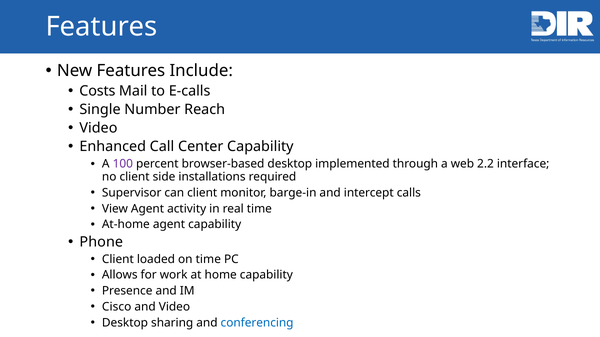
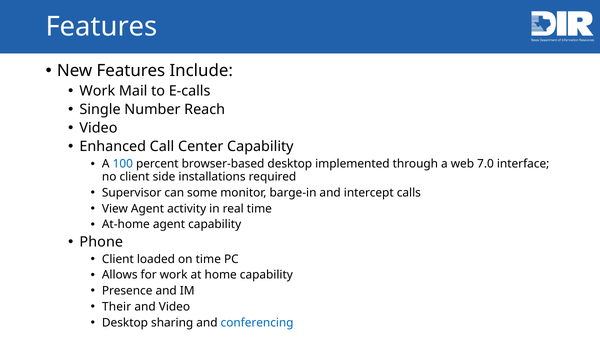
Costs at (97, 91): Costs -> Work
100 colour: purple -> blue
2.2: 2.2 -> 7.0
can client: client -> some
Cisco: Cisco -> Their
